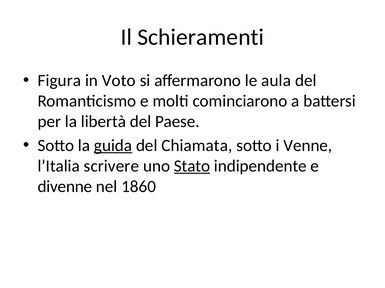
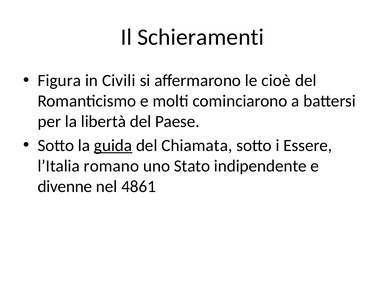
Voto: Voto -> Civili
aula: aula -> cioè
Venne: Venne -> Essere
scrivere: scrivere -> romano
Stato underline: present -> none
1860: 1860 -> 4861
